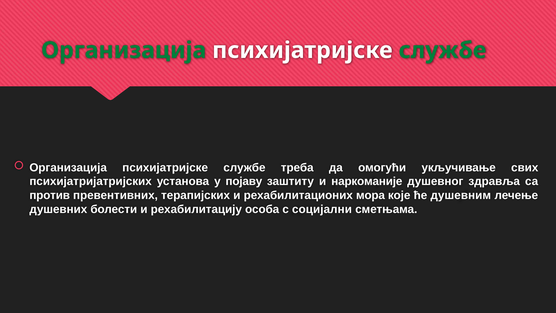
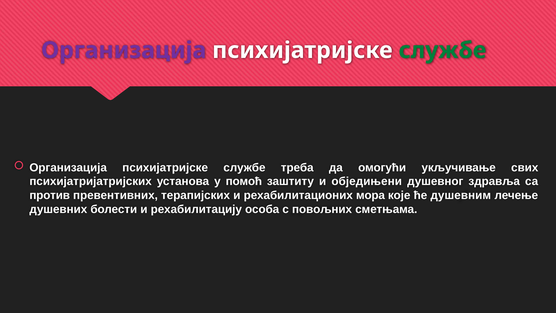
Организација at (124, 50) colour: green -> purple
појаву: појаву -> помоћ
наркоманије: наркоманије -> обједињени
социјални: социјални -> повољних
